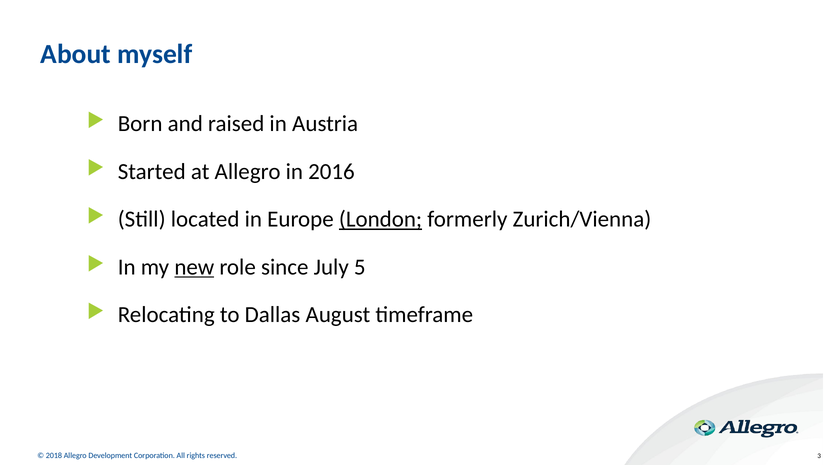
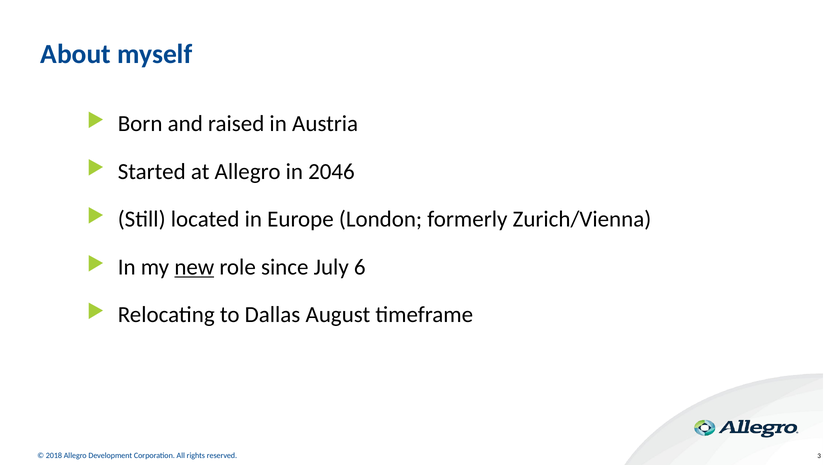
2016: 2016 -> 2046
London underline: present -> none
5: 5 -> 6
